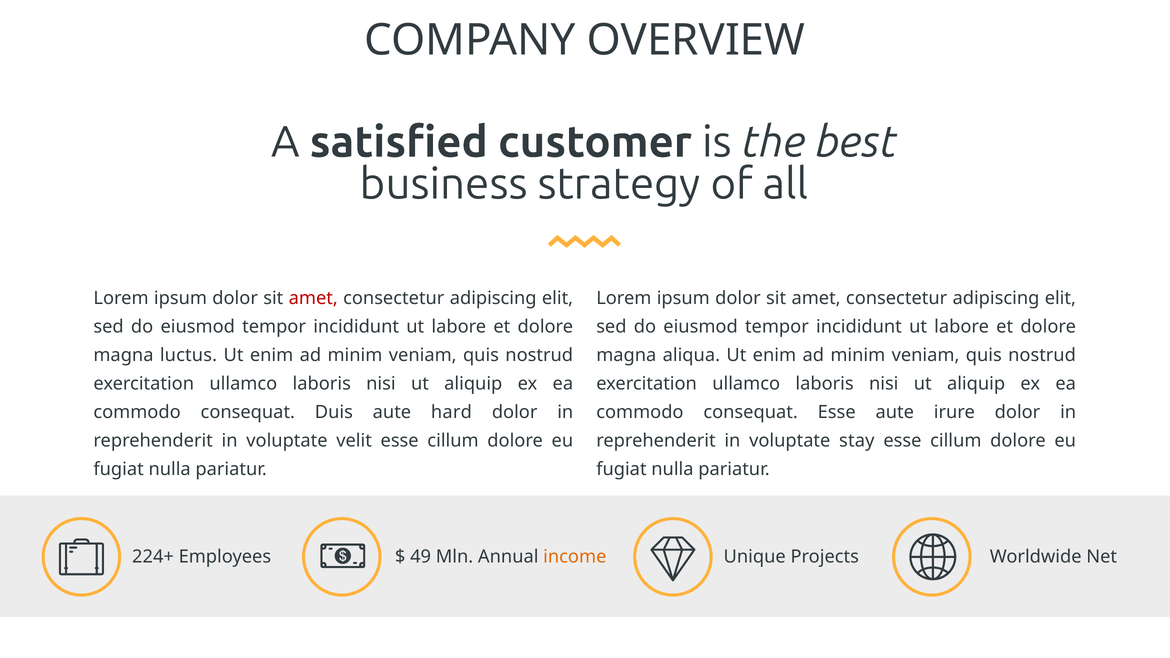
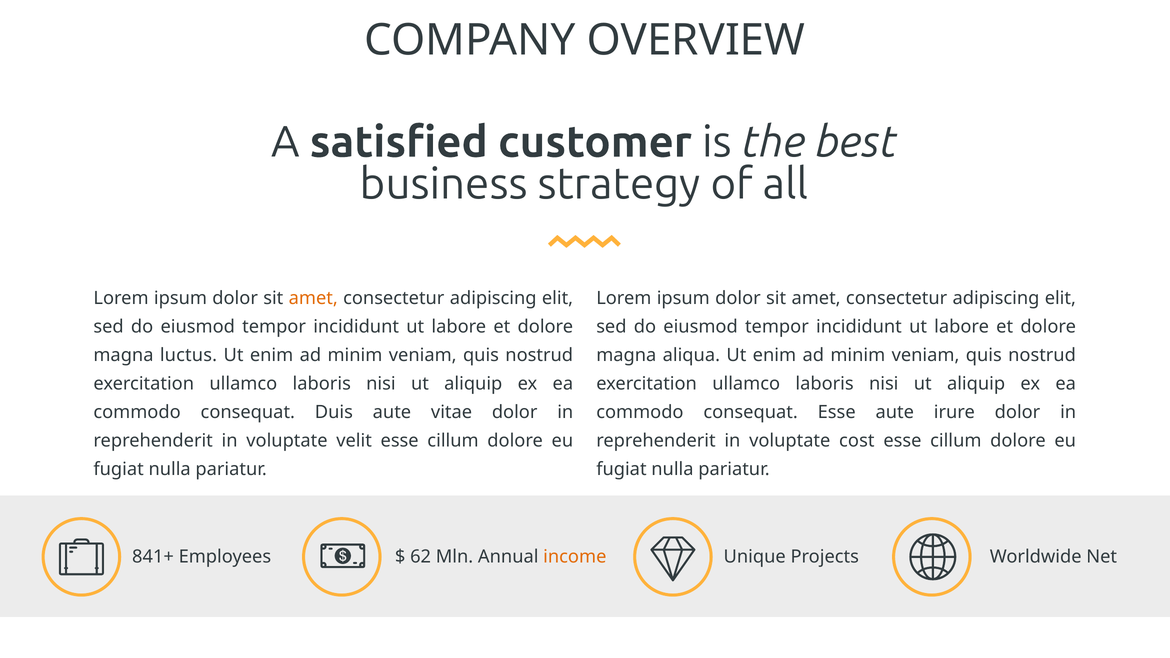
amet at (313, 298) colour: red -> orange
hard: hard -> vitae
stay: stay -> cost
224+: 224+ -> 841+
49: 49 -> 62
